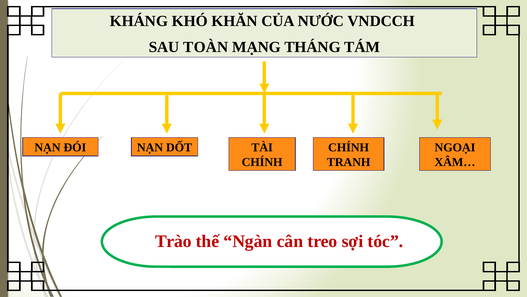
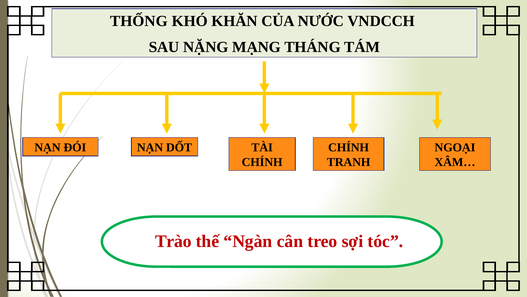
KHÁNG: KHÁNG -> THỐNG
TOÀN: TOÀN -> NẶNG
